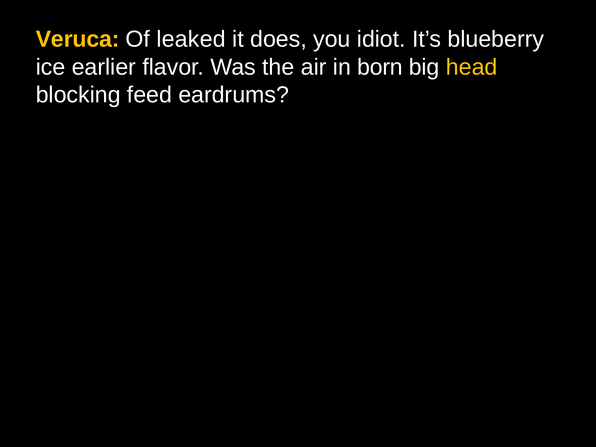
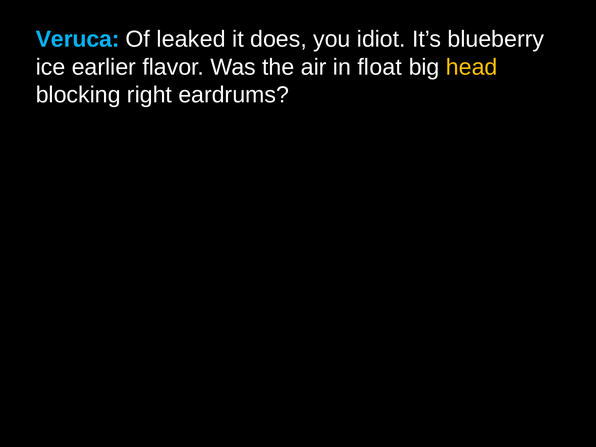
Veruca colour: yellow -> light blue
born: born -> float
feed: feed -> right
